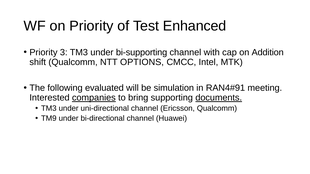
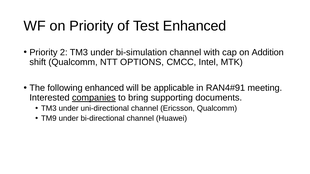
3: 3 -> 2
bi-supporting: bi-supporting -> bi-simulation
following evaluated: evaluated -> enhanced
simulation: simulation -> applicable
documents underline: present -> none
